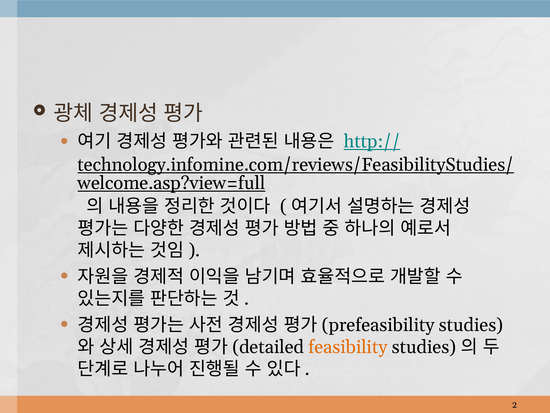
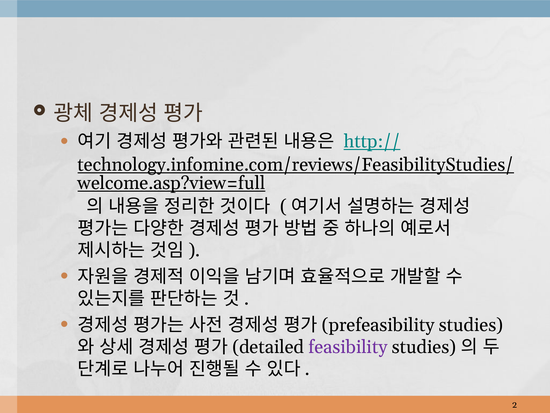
feasibility colour: orange -> purple
